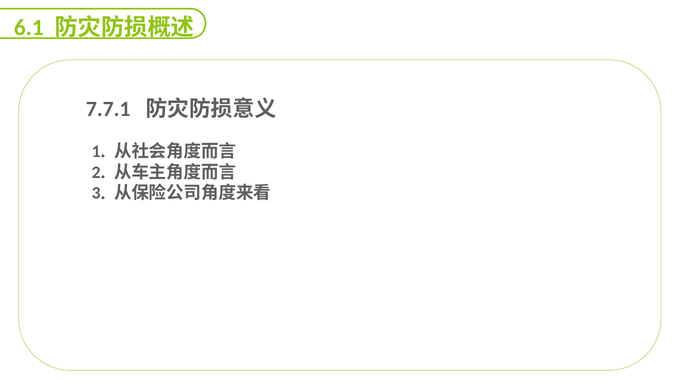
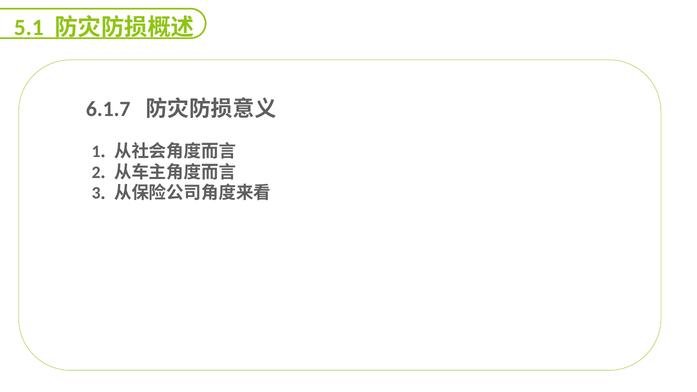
6.1: 6.1 -> 5.1
7.7.1: 7.7.1 -> 6.1.7
